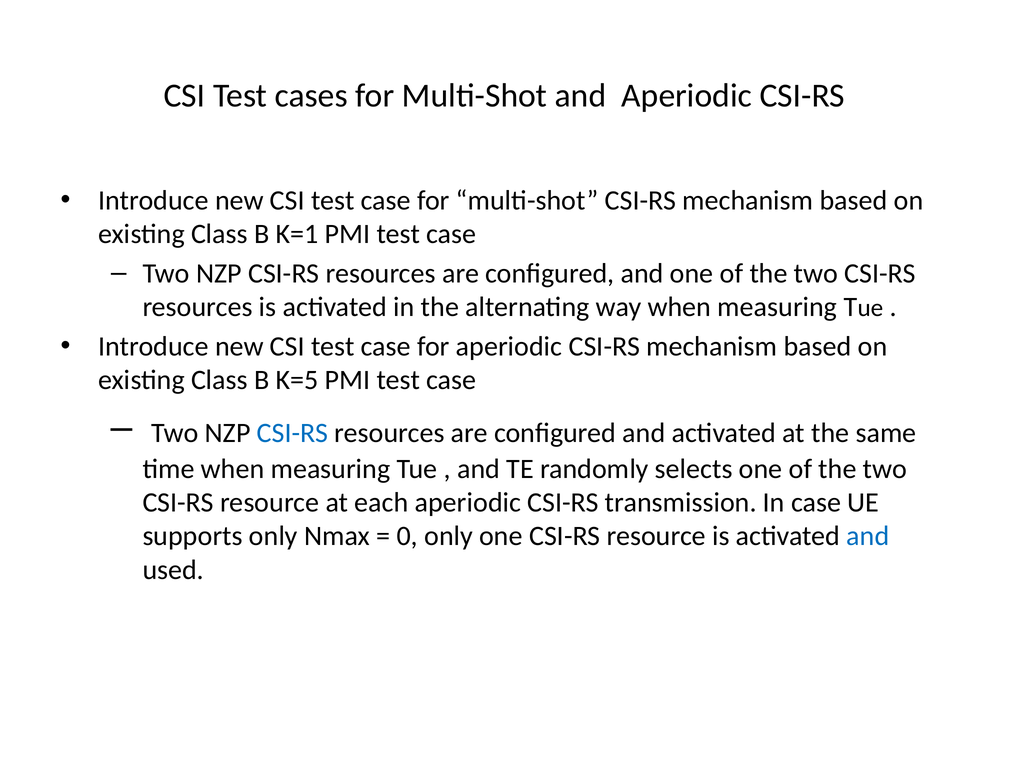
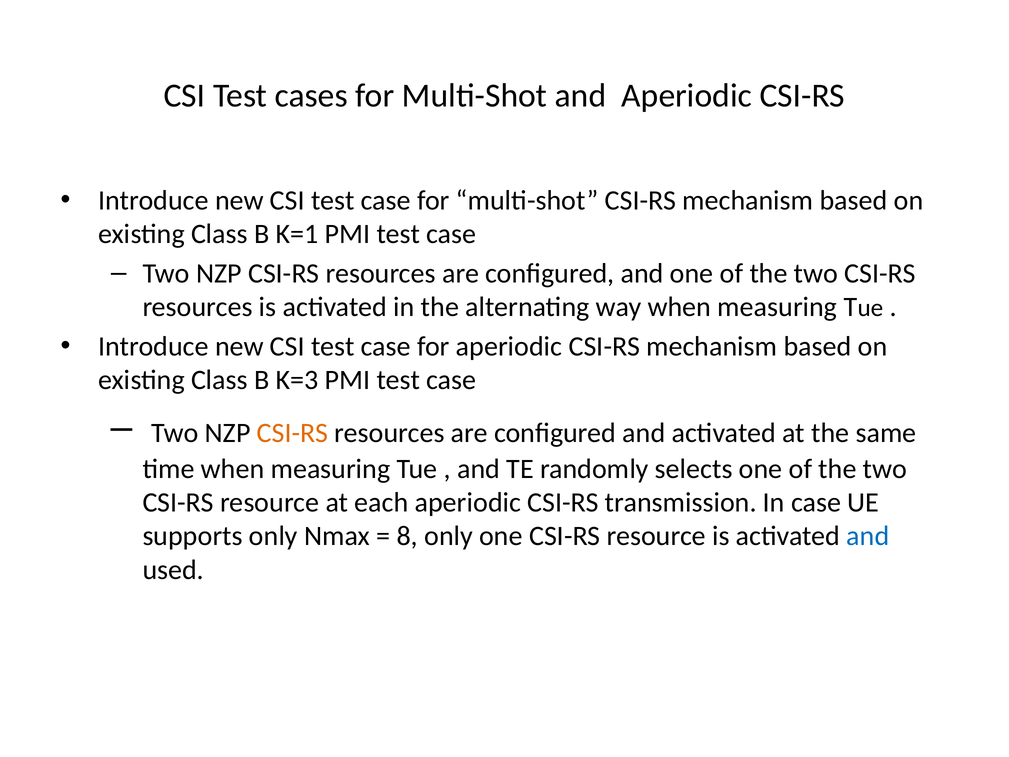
K=5: K=5 -> K=3
CSI-RS at (293, 433) colour: blue -> orange
0: 0 -> 8
